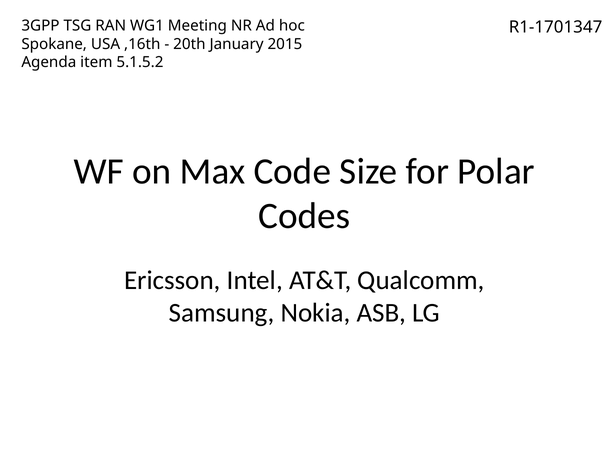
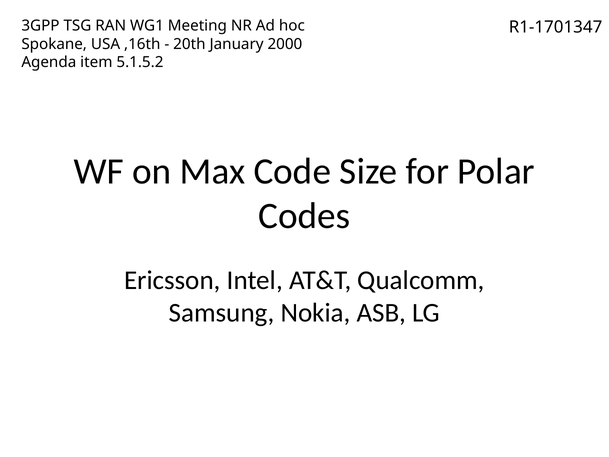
2015: 2015 -> 2000
